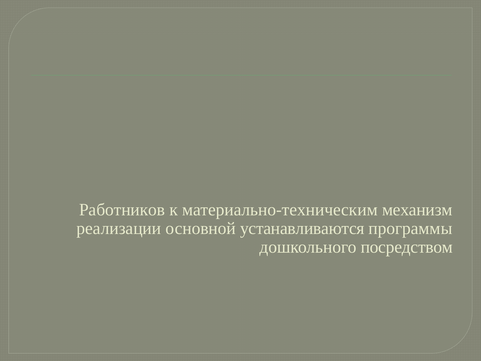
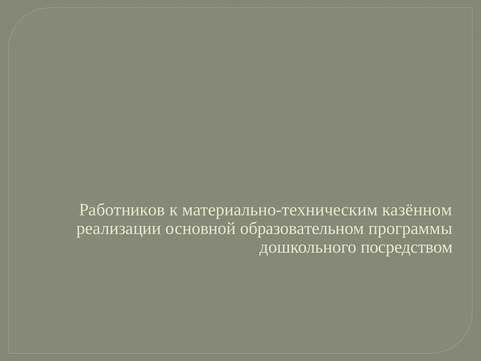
механизм: механизм -> казённом
устанавливаются: устанавливаются -> образовательном
